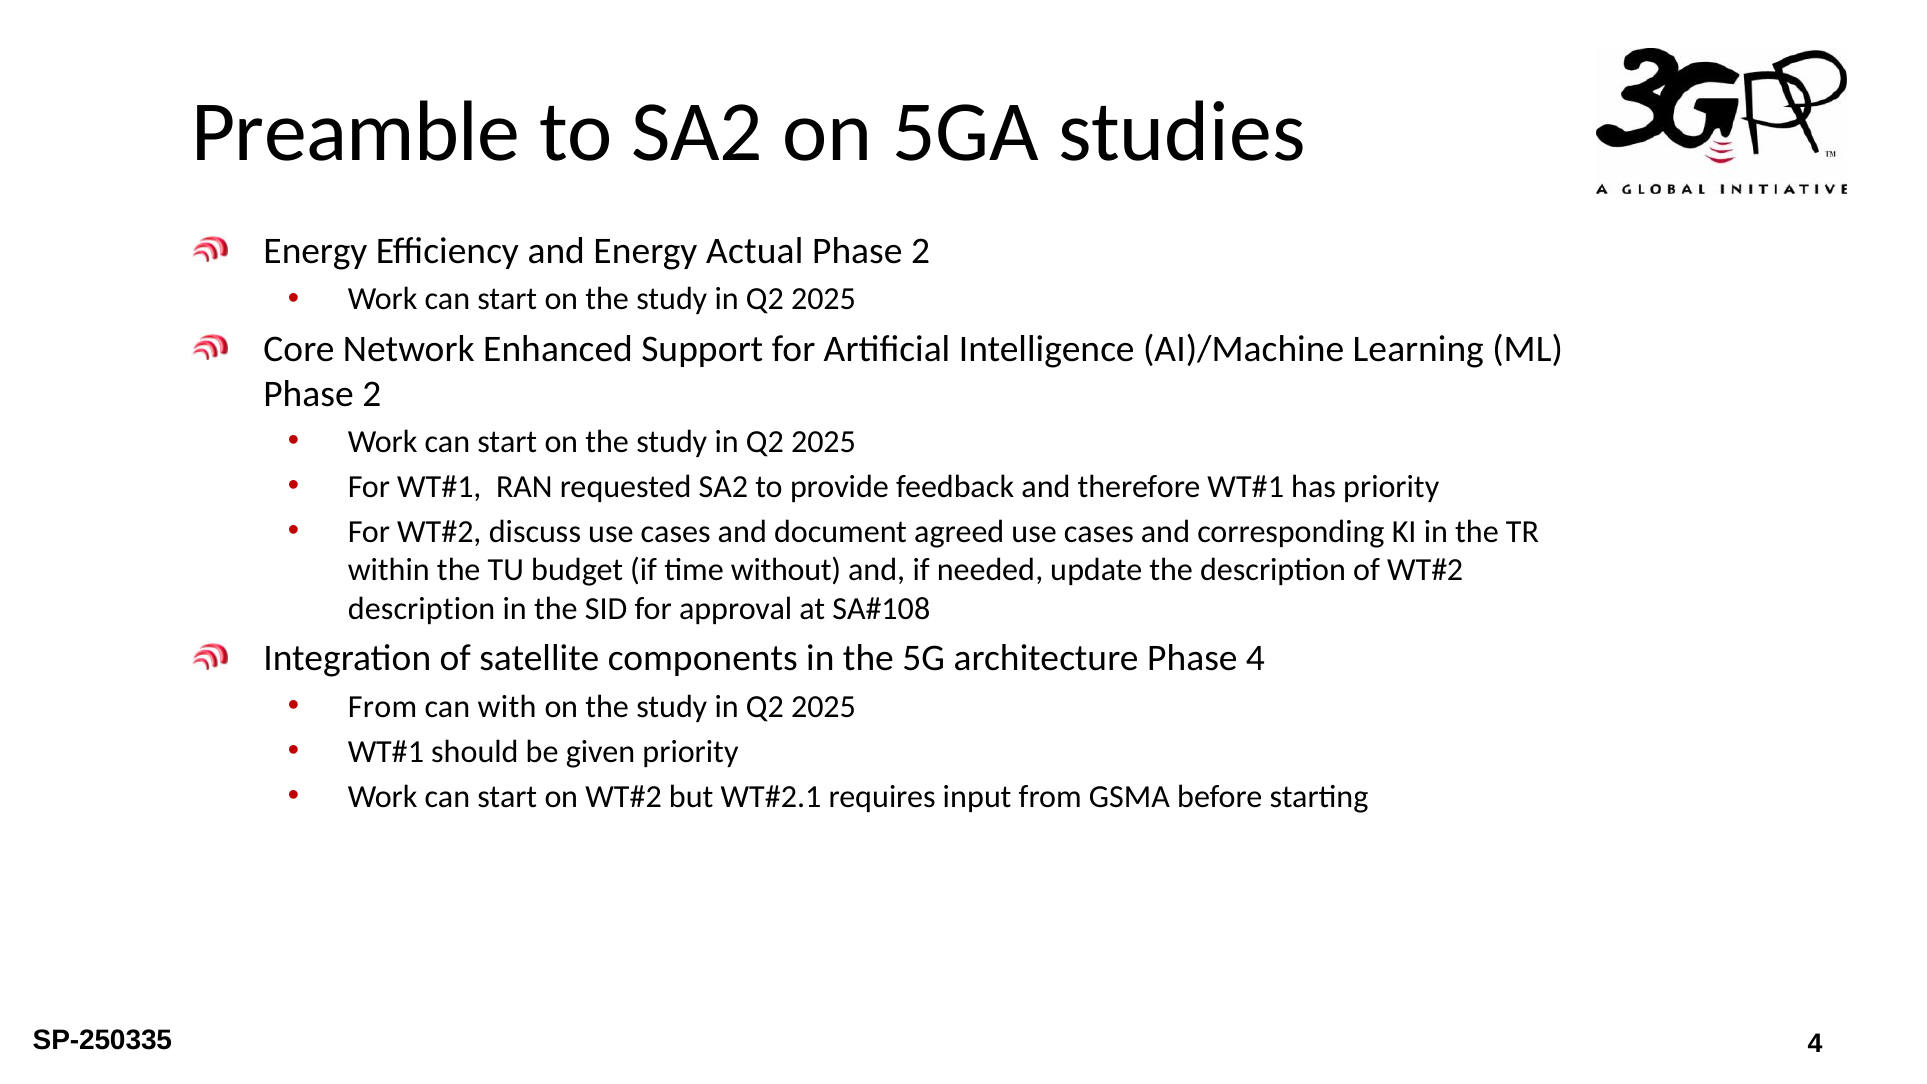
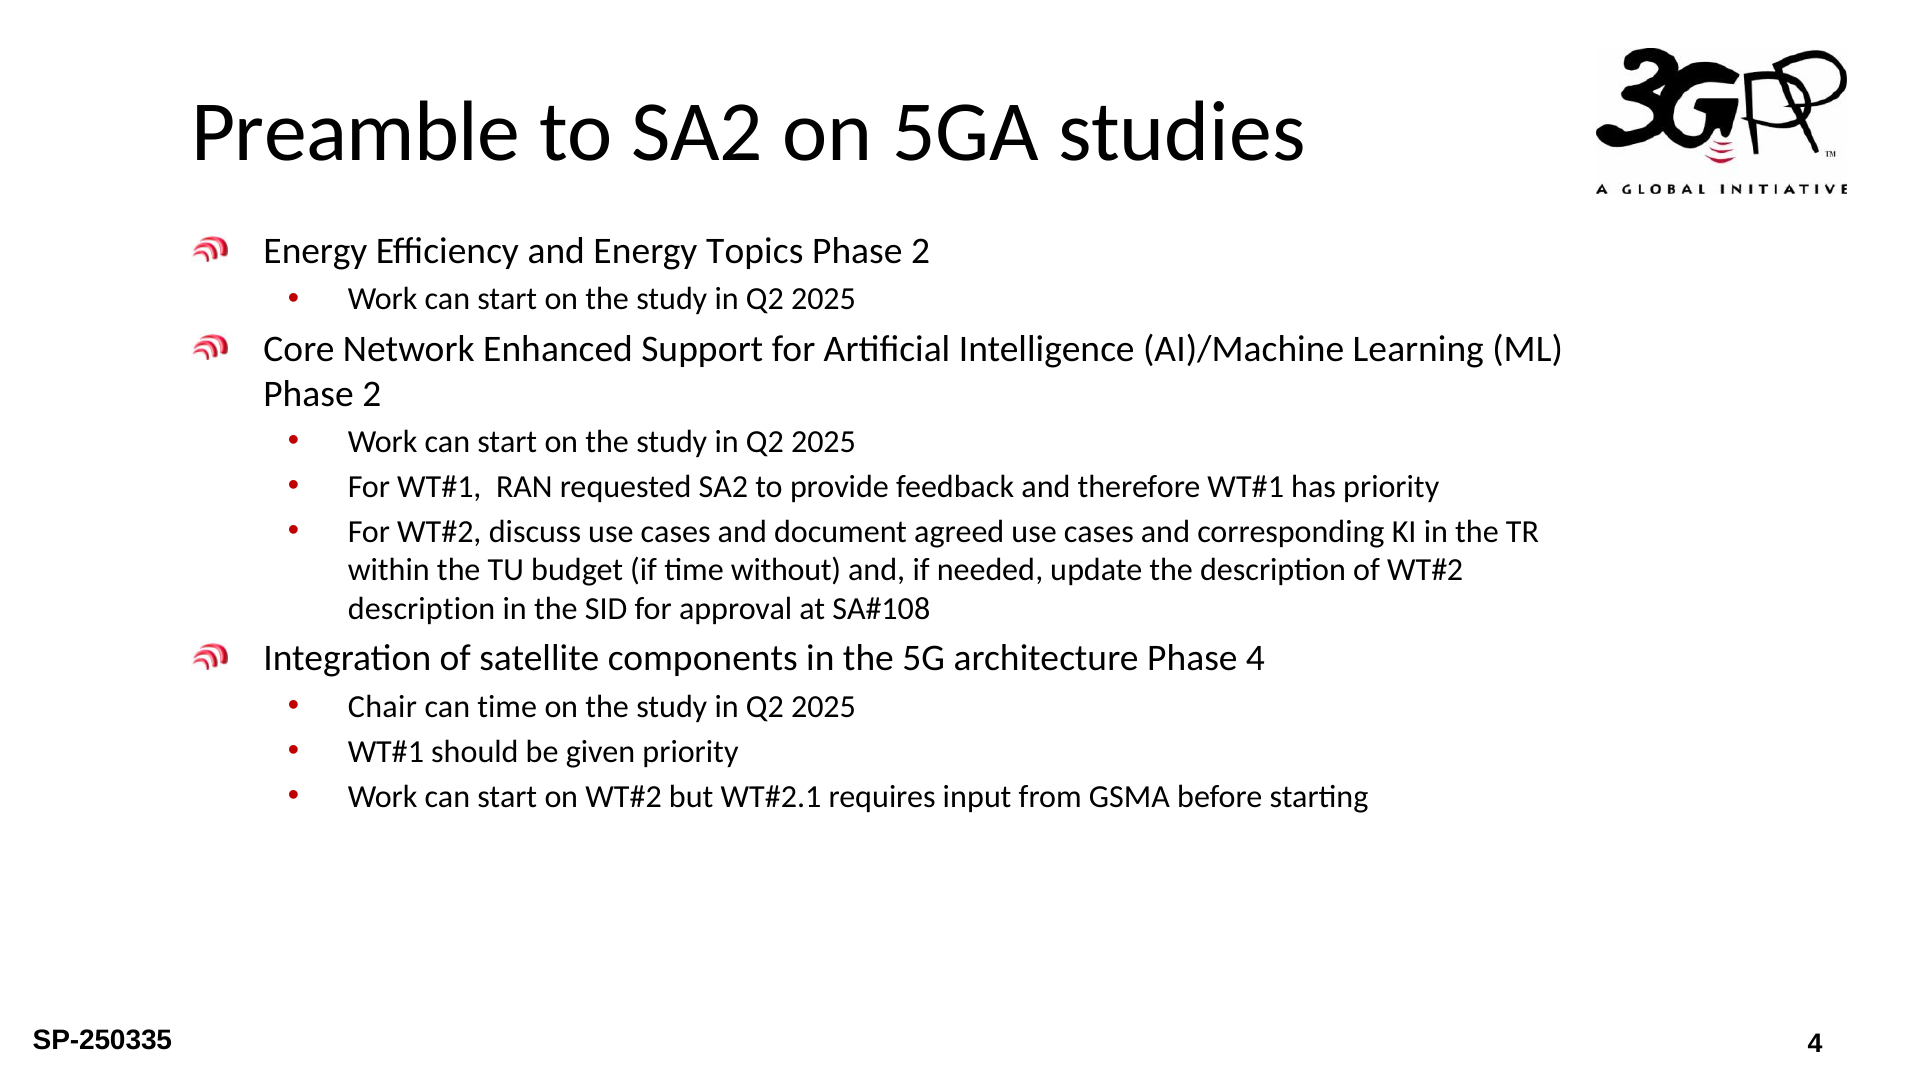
Actual: Actual -> Topics
From at (382, 706): From -> Chair
can with: with -> time
